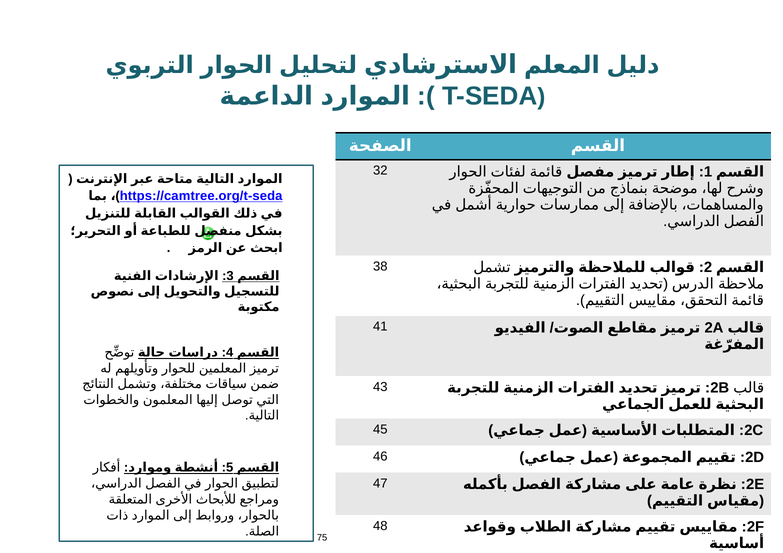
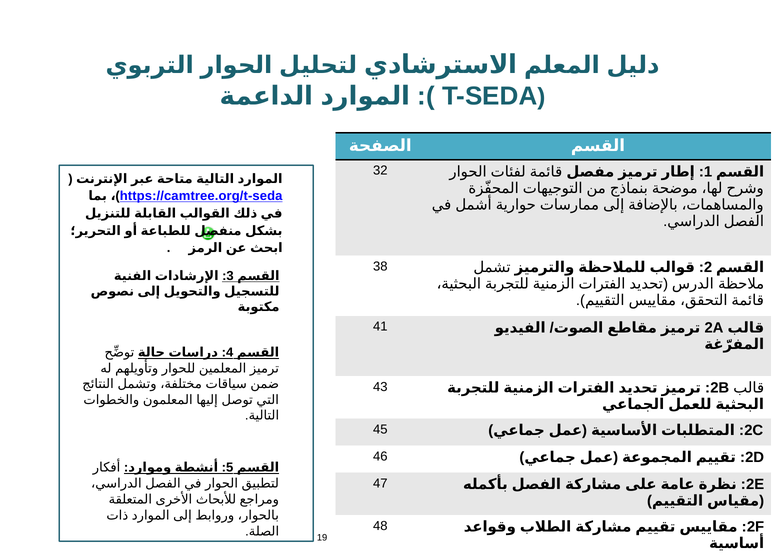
75: 75 -> 19
